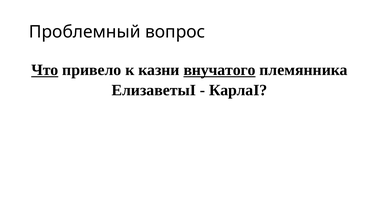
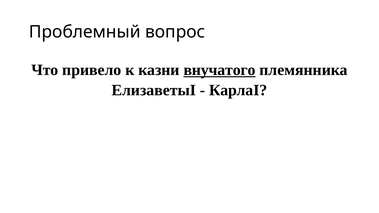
Что underline: present -> none
